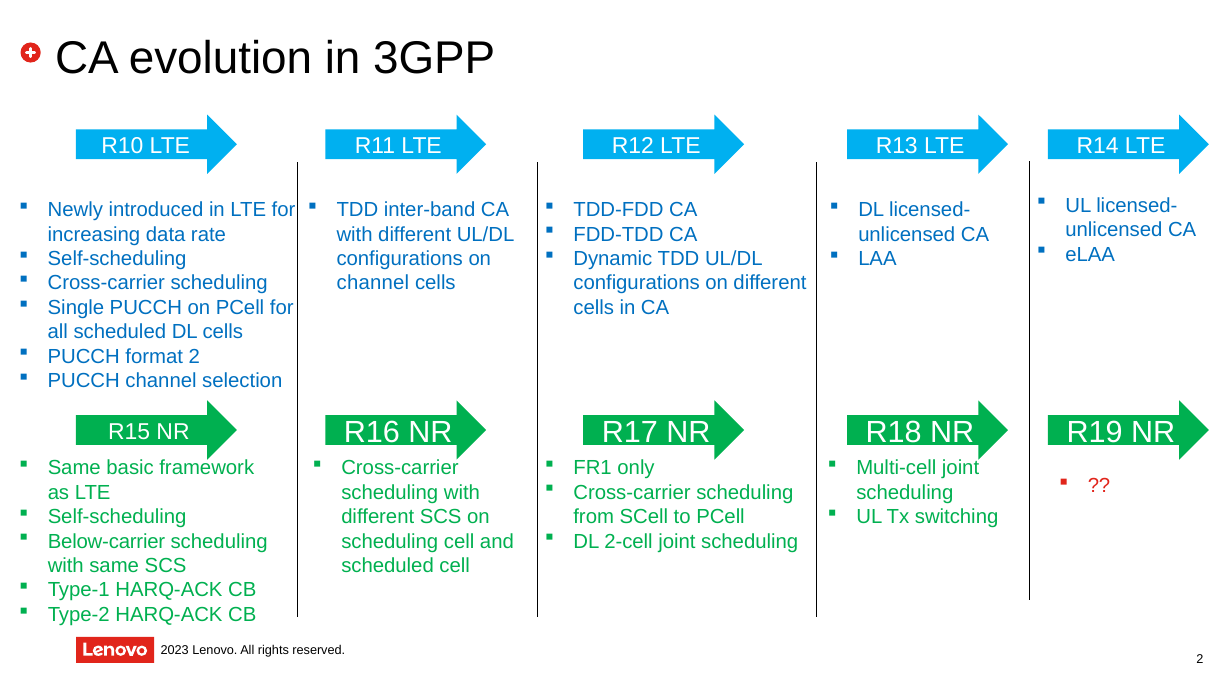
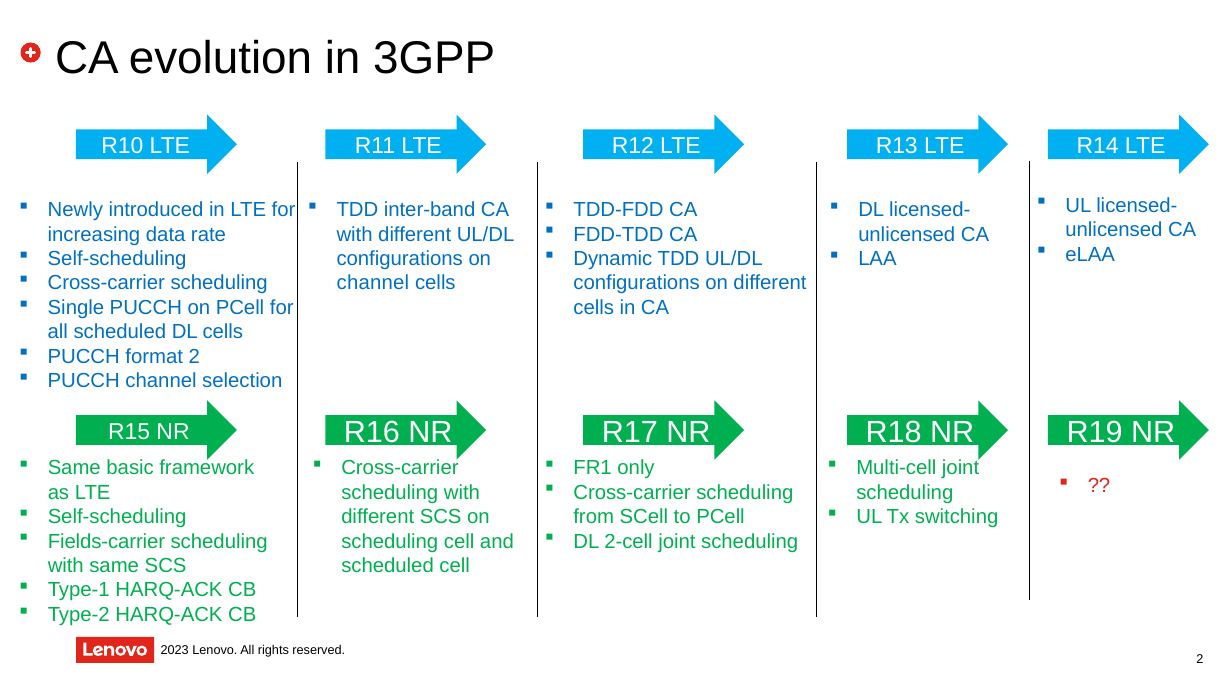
Below-carrier: Below-carrier -> Fields-carrier
